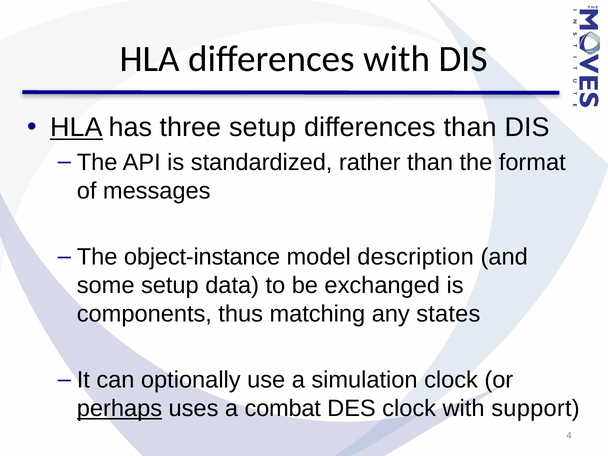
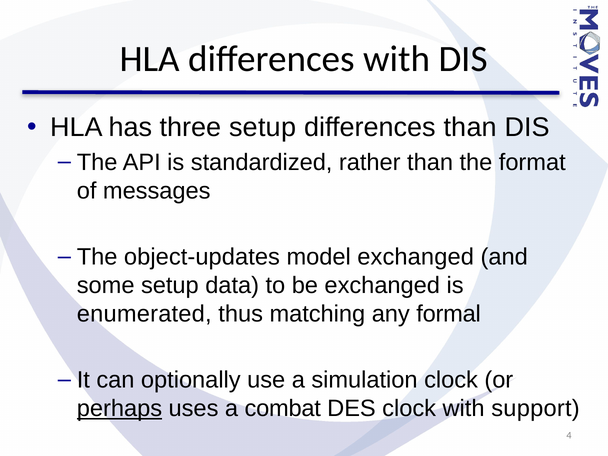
HLA at (76, 128) underline: present -> none
object-instance: object-instance -> object-updates
model description: description -> exchanged
components: components -> enumerated
states: states -> formal
